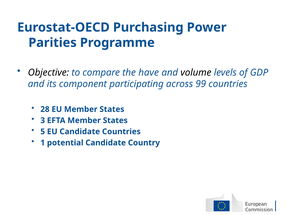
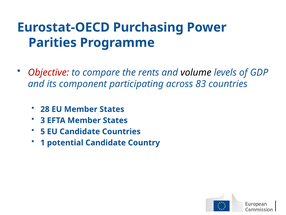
Objective colour: black -> red
have: have -> rents
99: 99 -> 83
